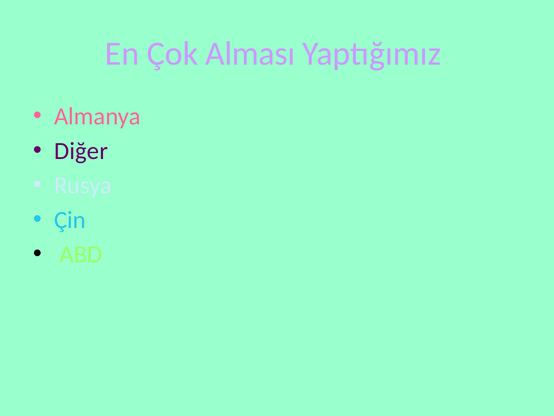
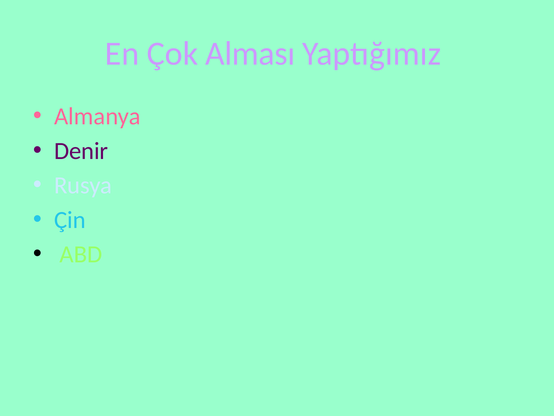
Diğer: Diğer -> Denir
